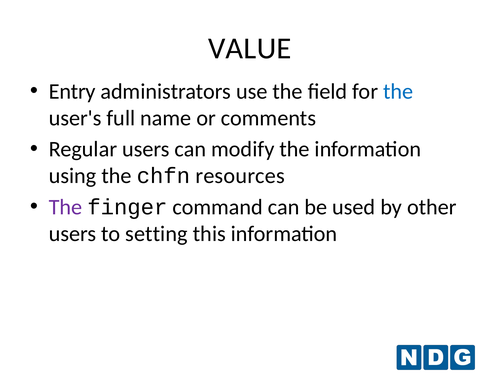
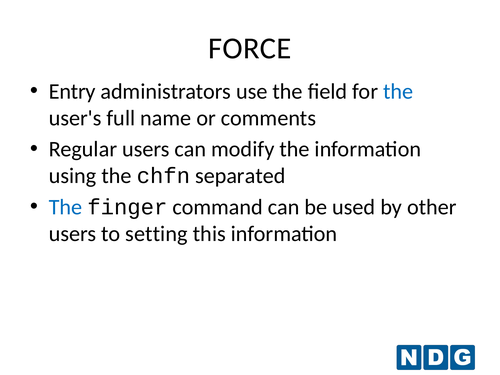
VALUE: VALUE -> FORCE
resources: resources -> separated
The at (66, 207) colour: purple -> blue
